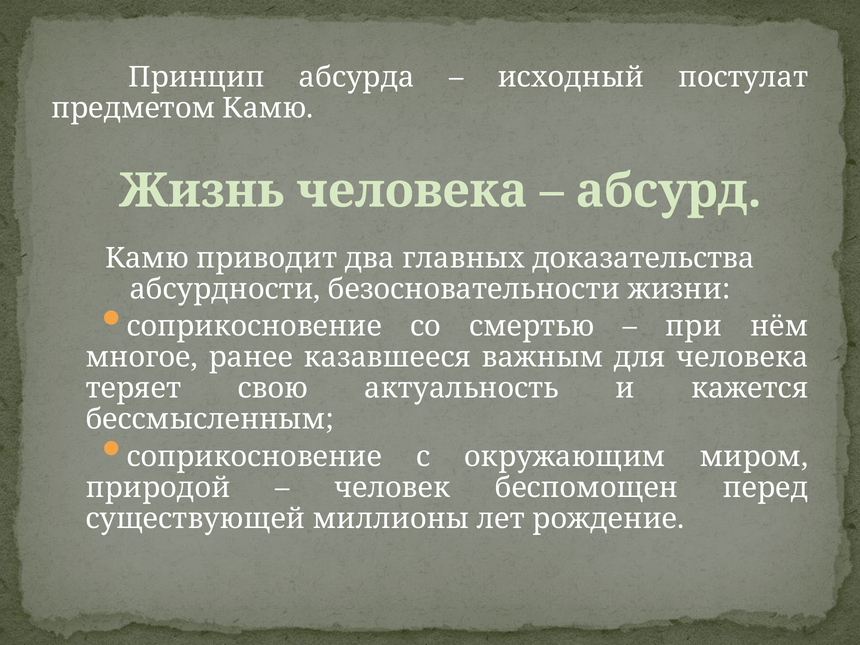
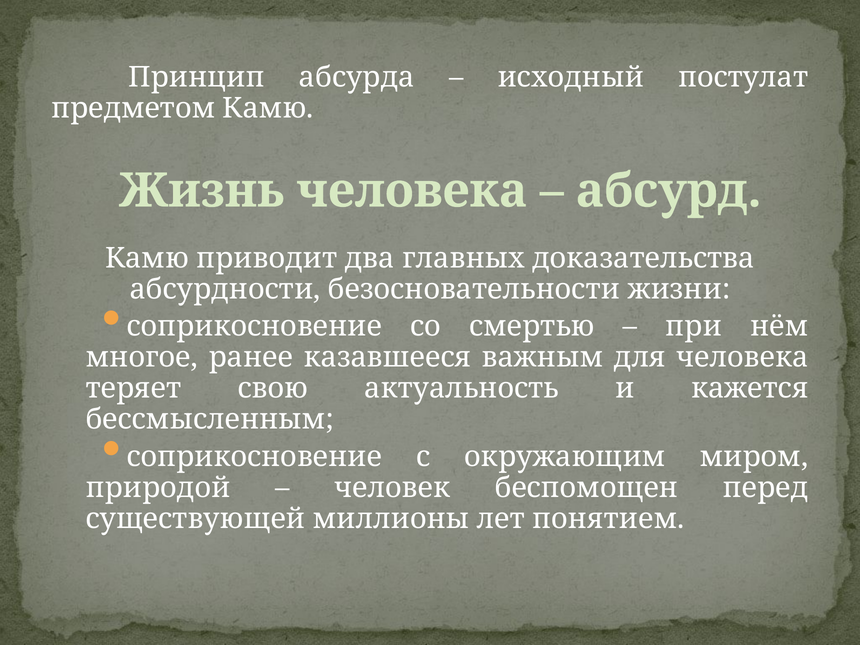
рождение: рождение -> понятием
